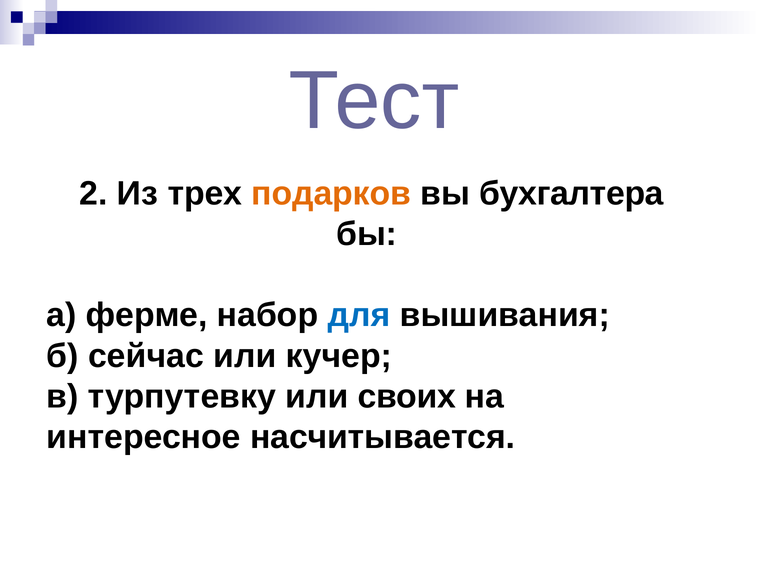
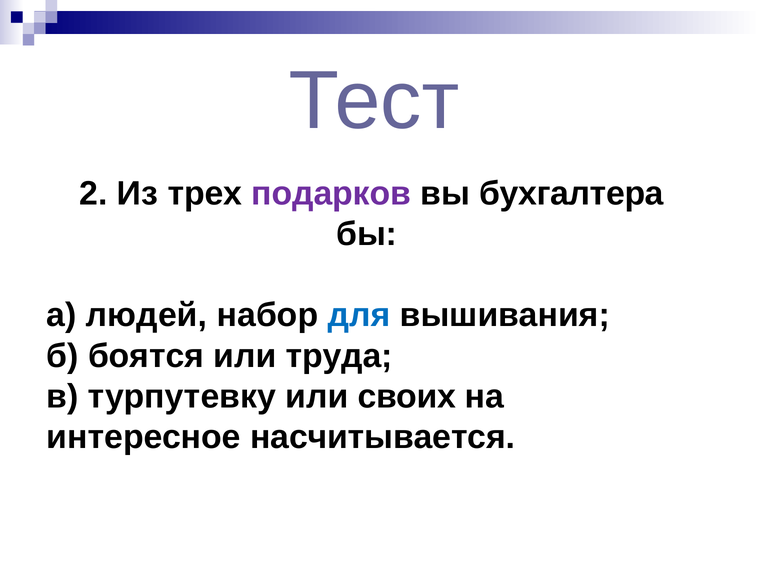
подарков colour: orange -> purple
ферме: ферме -> людей
сейчас: сейчас -> боятся
кучер: кучер -> труда
